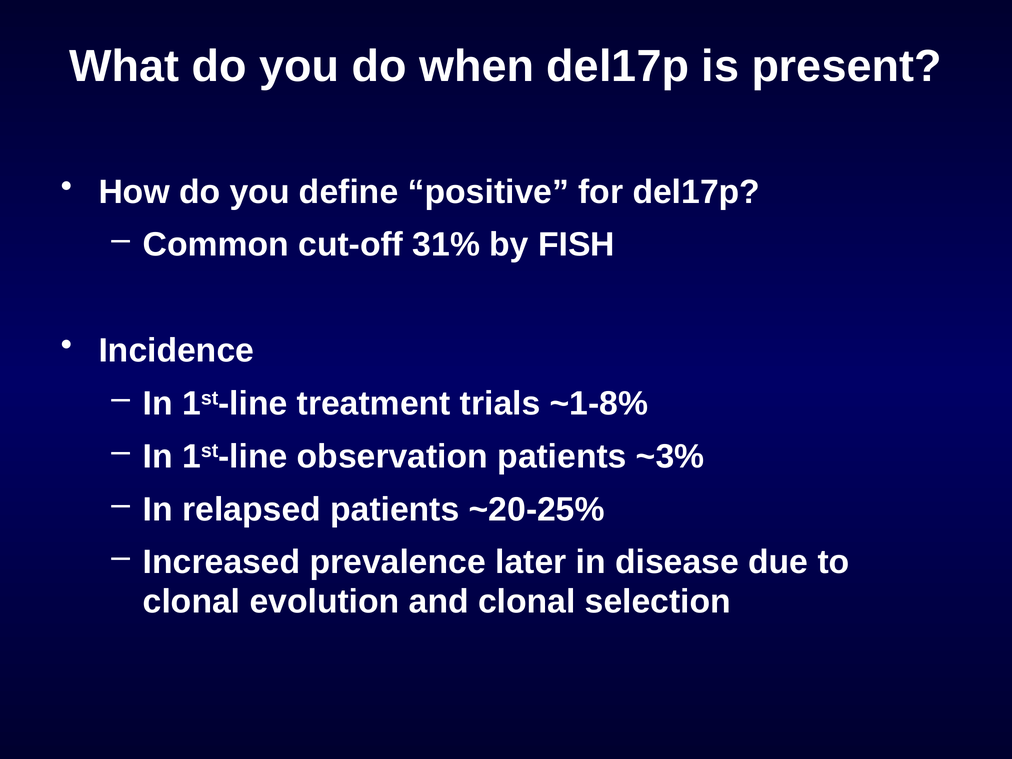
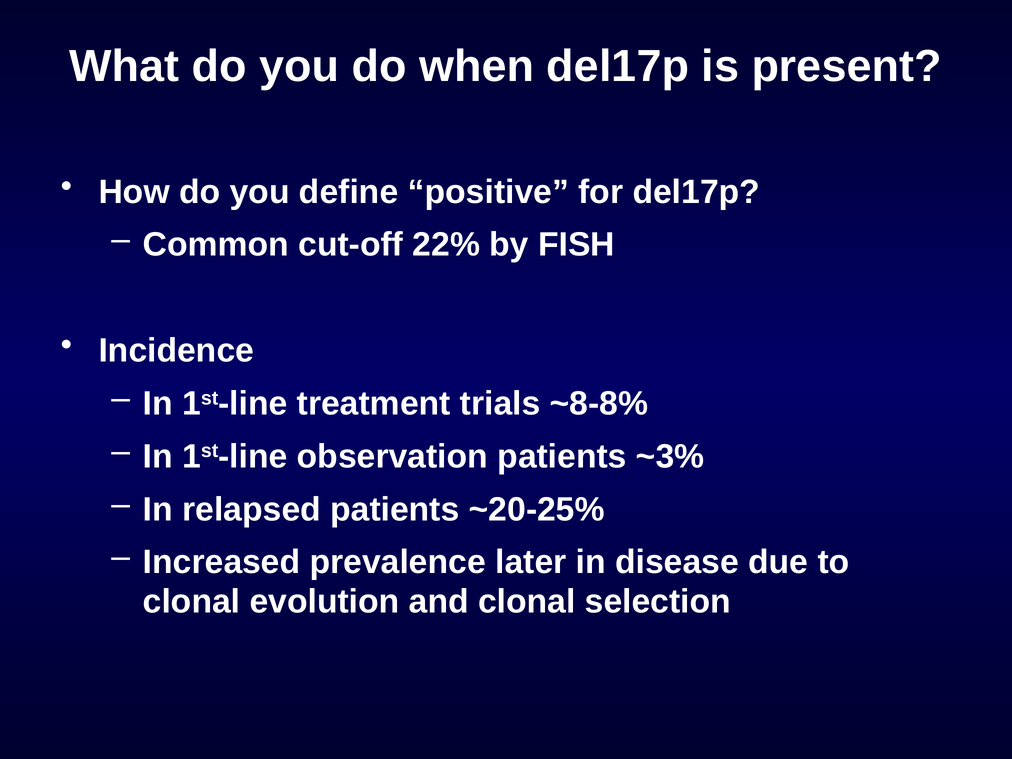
31%: 31% -> 22%
~1-8%: ~1-8% -> ~8-8%
